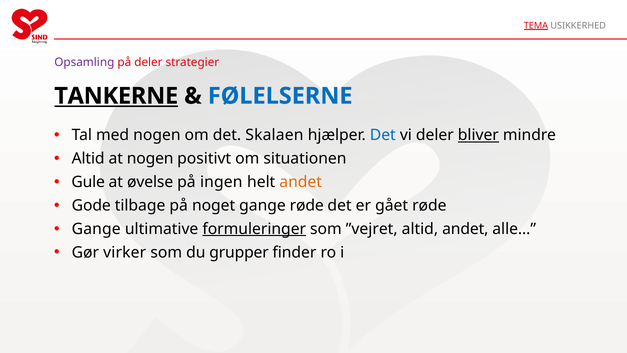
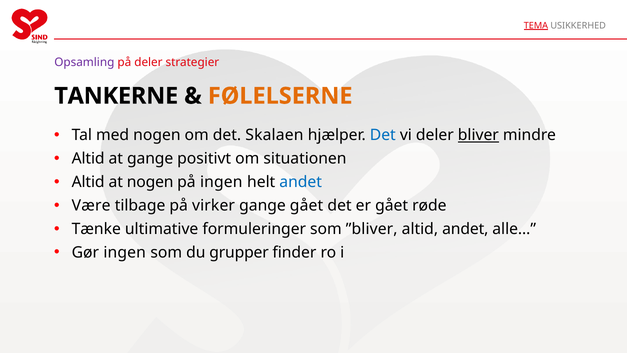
TANKERNE underline: present -> none
FØLELSERNE colour: blue -> orange
at nogen: nogen -> gange
Gule at (88, 182): Gule -> Altid
at øvelse: øvelse -> nogen
andet at (301, 182) colour: orange -> blue
Gode: Gode -> Være
noget: noget -> virker
gange røde: røde -> gået
Gange at (96, 229): Gange -> Tænke
formuleringer underline: present -> none
”vejret: ”vejret -> ”bliver
Gør virker: virker -> ingen
